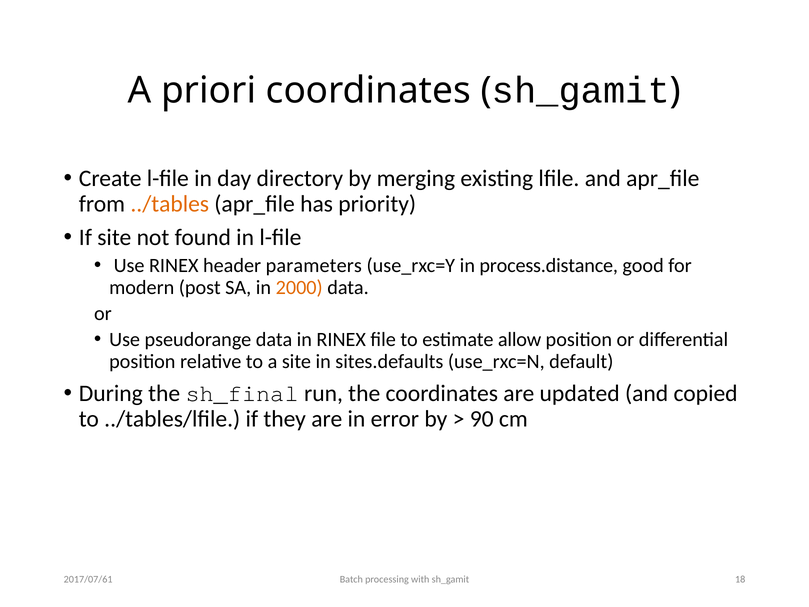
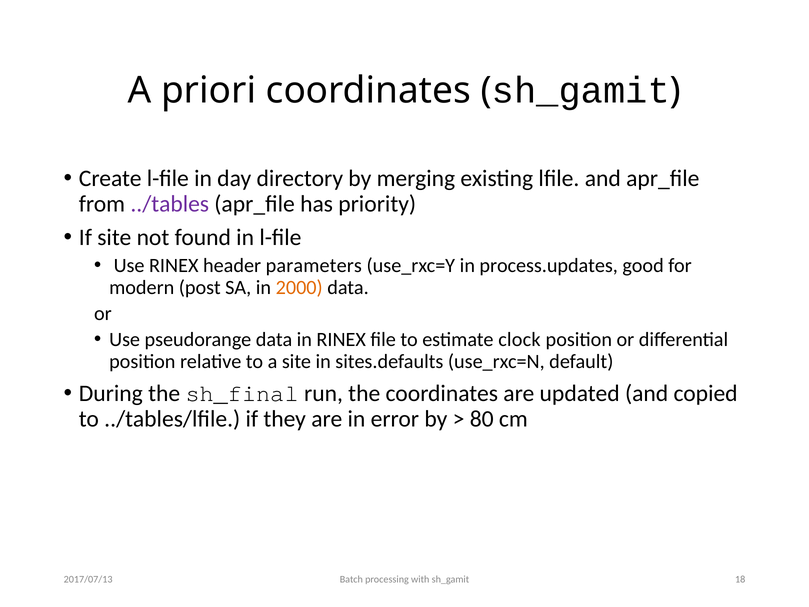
../tables colour: orange -> purple
process.distance: process.distance -> process.updates
allow: allow -> clock
90: 90 -> 80
2017/07/61: 2017/07/61 -> 2017/07/13
